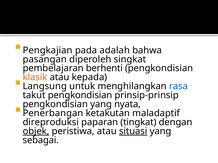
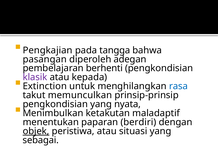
adalah: adalah -> tangga
singkat: singkat -> adegan
klasik colour: orange -> purple
Langsung: Langsung -> Extinction
takut pengkondisian: pengkondisian -> memunculkan
Penerbangan: Penerbangan -> Menimbulkan
direproduksi: direproduksi -> menentukan
tingkat: tingkat -> berdiri
situasi underline: present -> none
